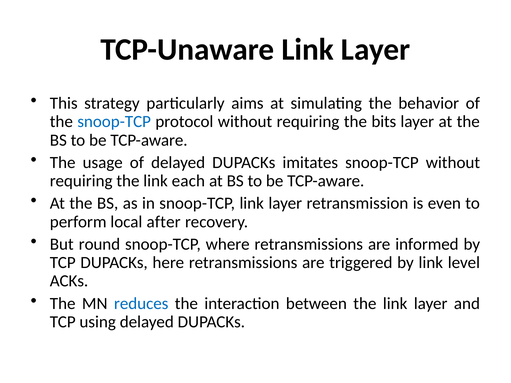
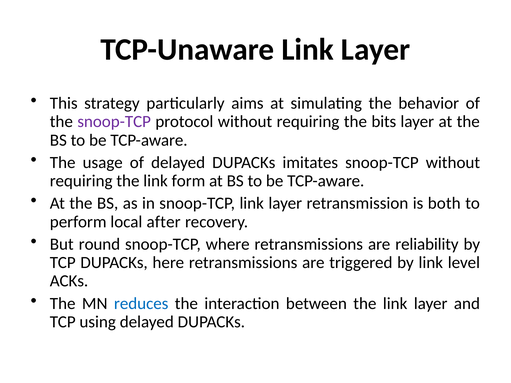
snoop-TCP at (114, 122) colour: blue -> purple
each: each -> form
even: even -> both
informed: informed -> reliability
